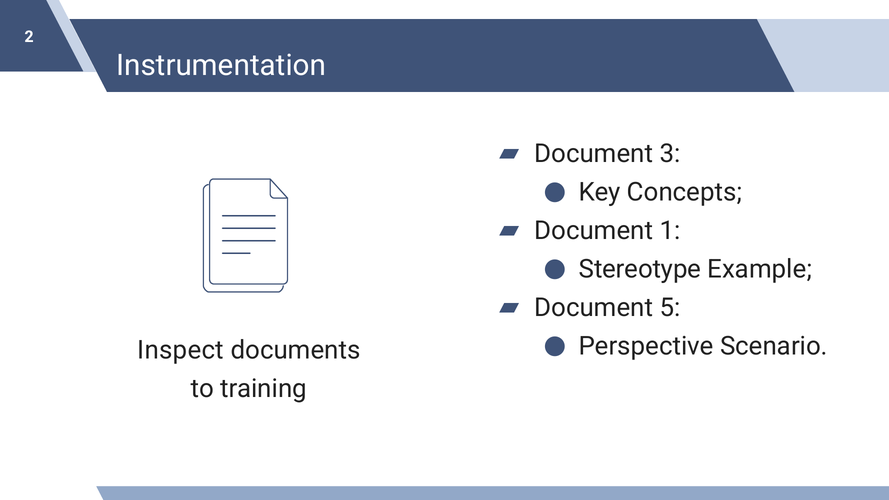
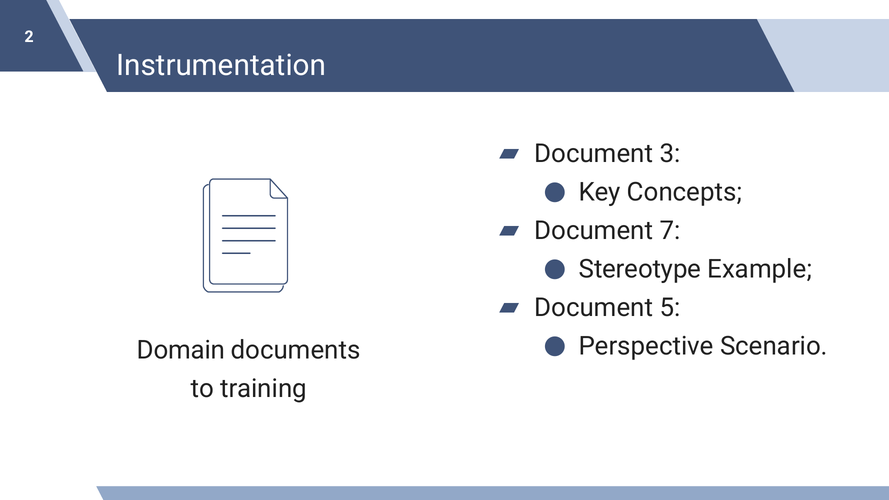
1: 1 -> 7
Inspect: Inspect -> Domain
